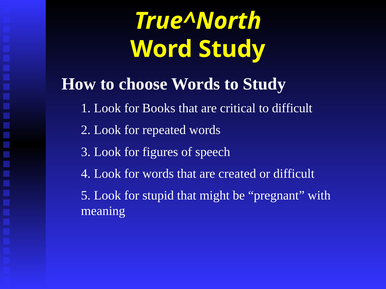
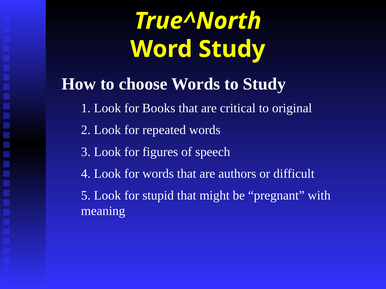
to difficult: difficult -> original
created: created -> authors
